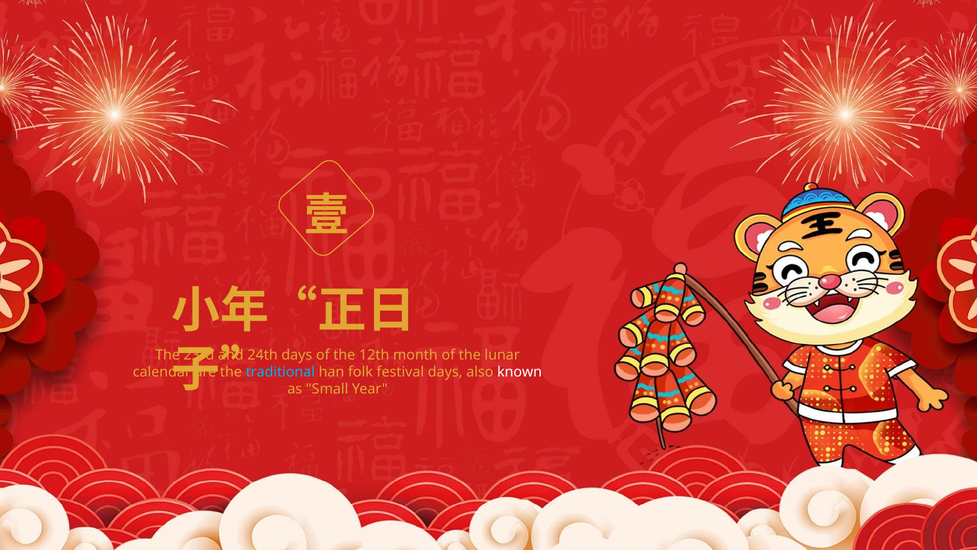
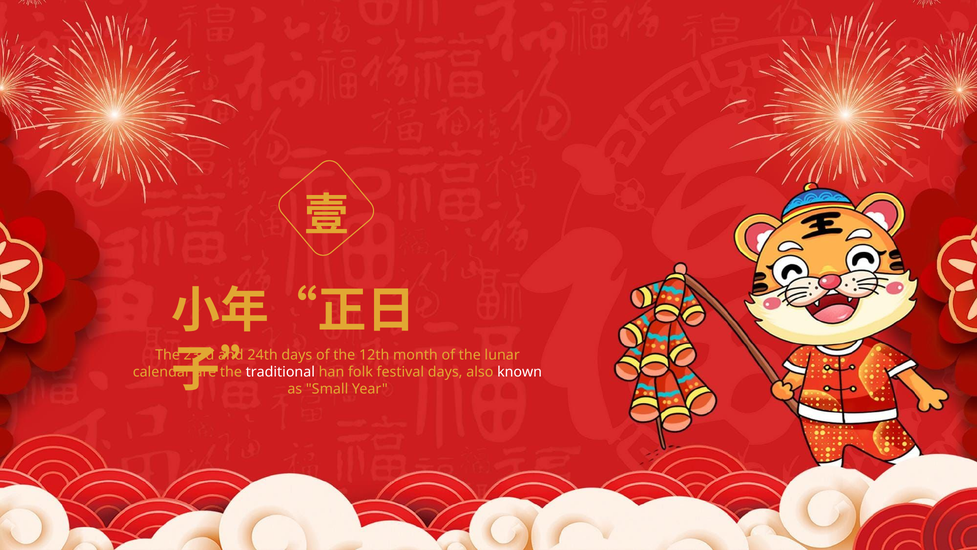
traditional colour: light blue -> white
